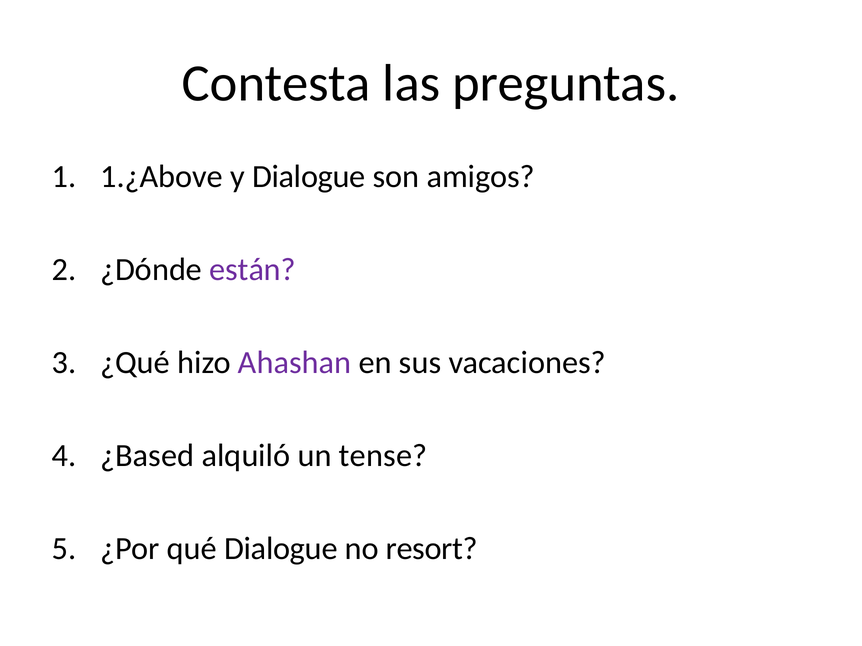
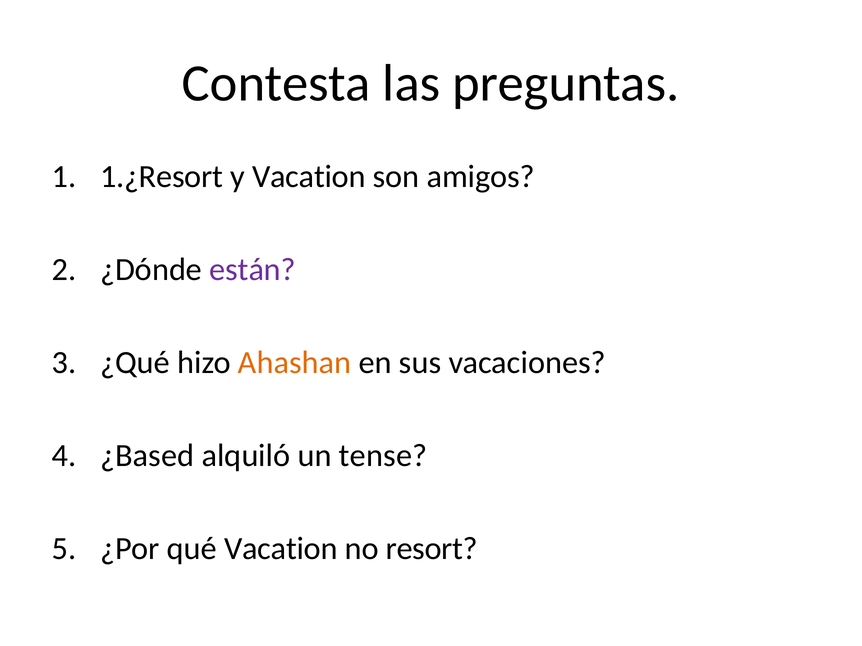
1.¿Above: 1.¿Above -> 1.¿Resort
y Dialogue: Dialogue -> Vacation
Ahashan colour: purple -> orange
qué Dialogue: Dialogue -> Vacation
